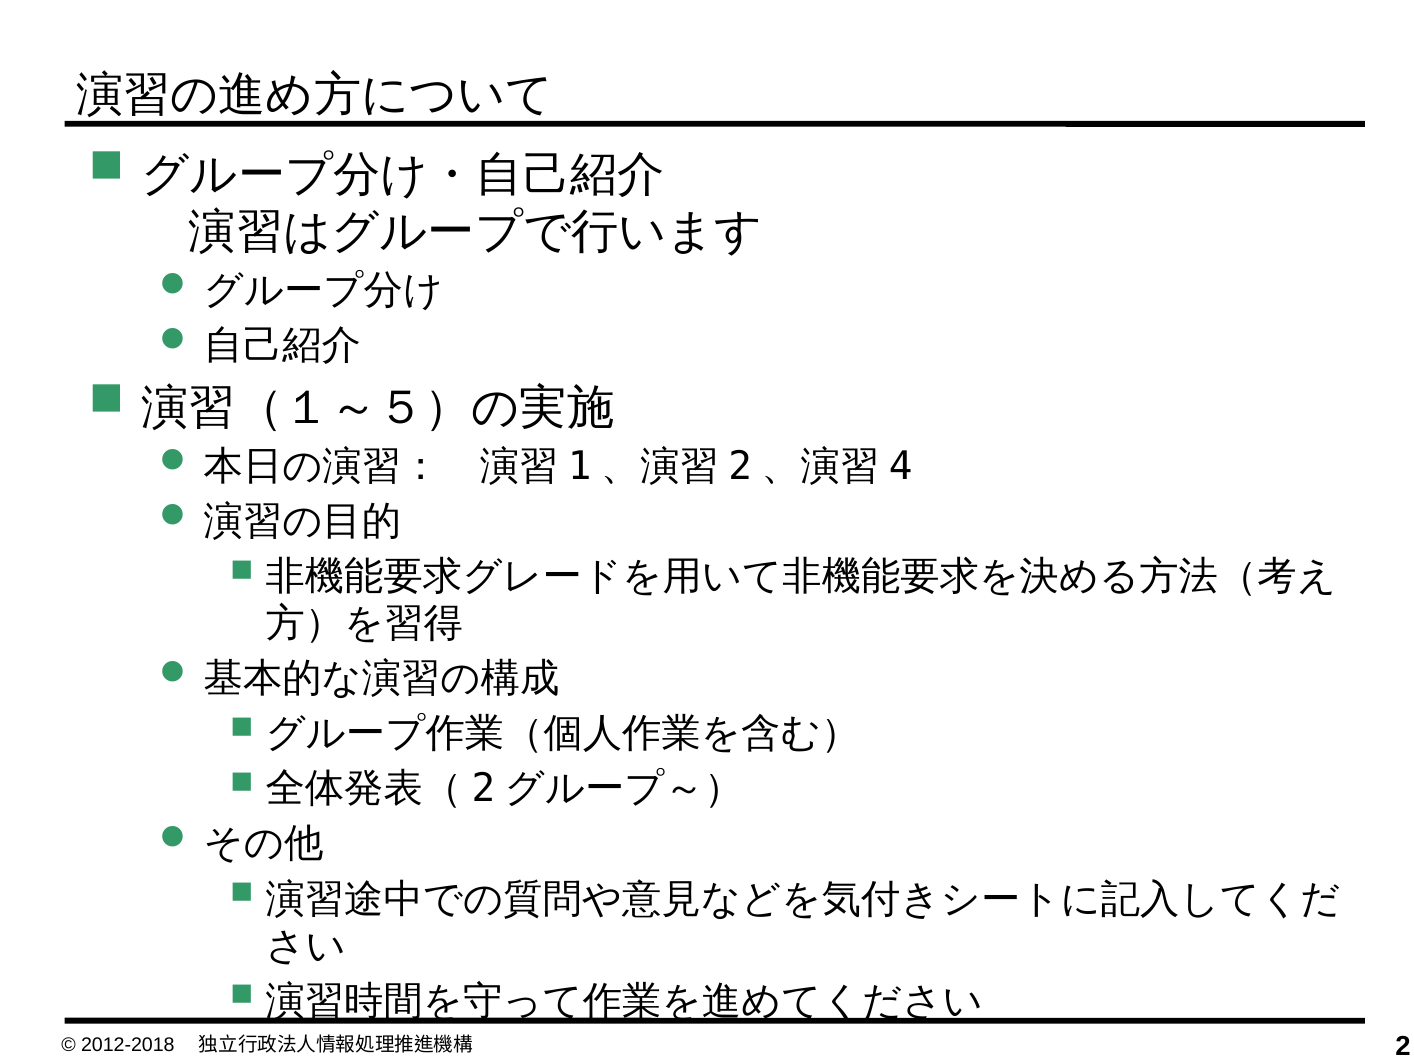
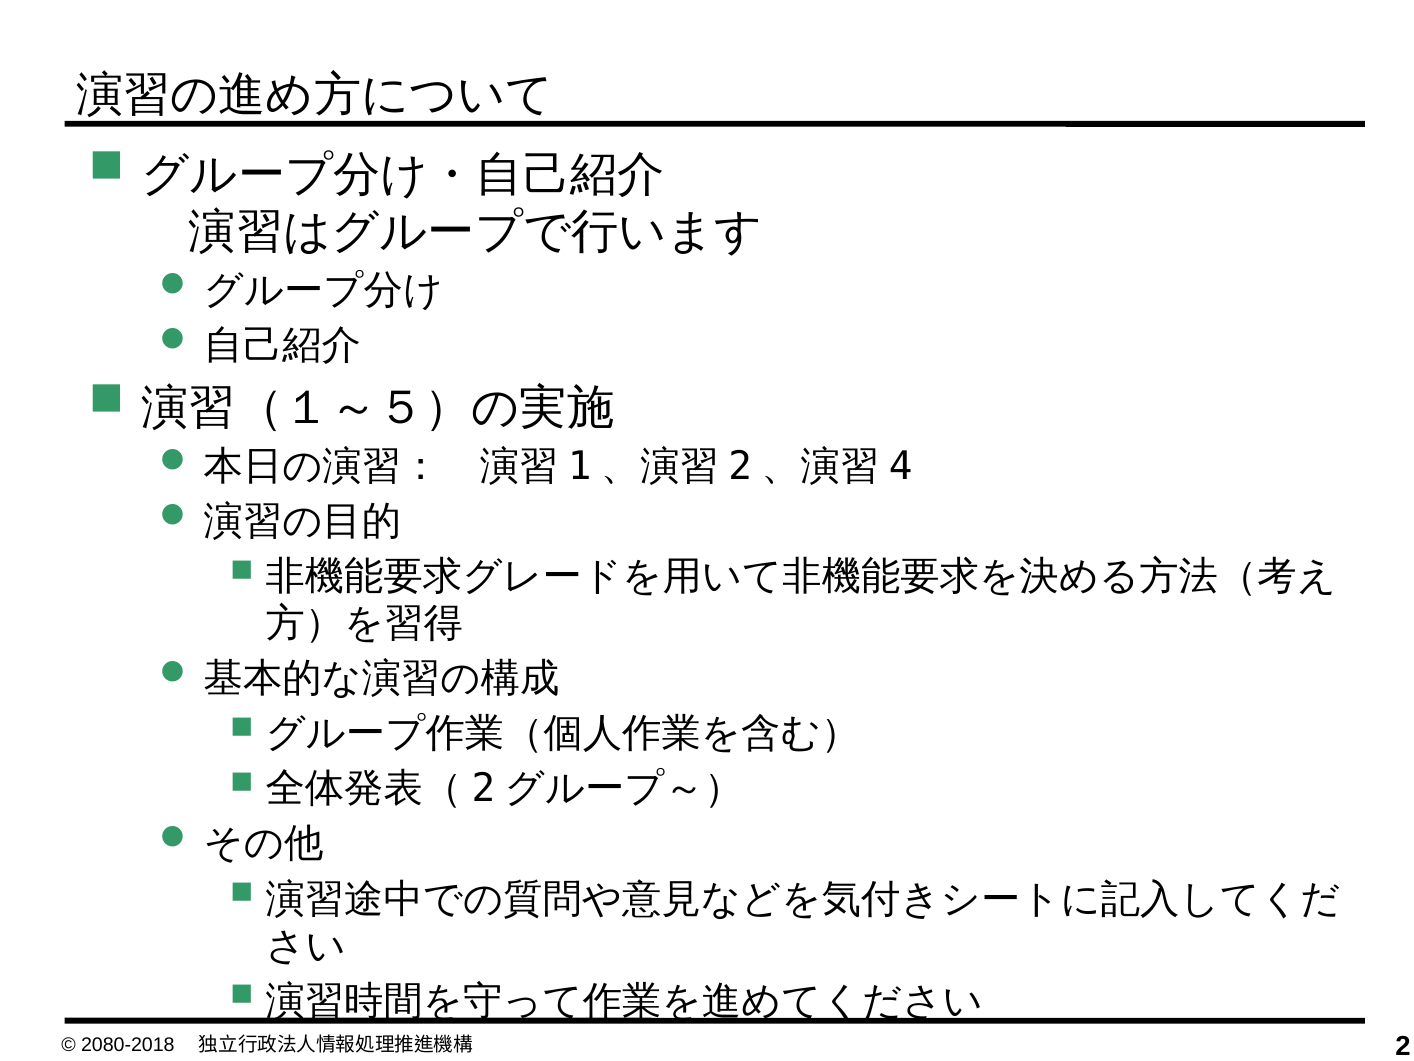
2012-2018: 2012-2018 -> 2080-2018
